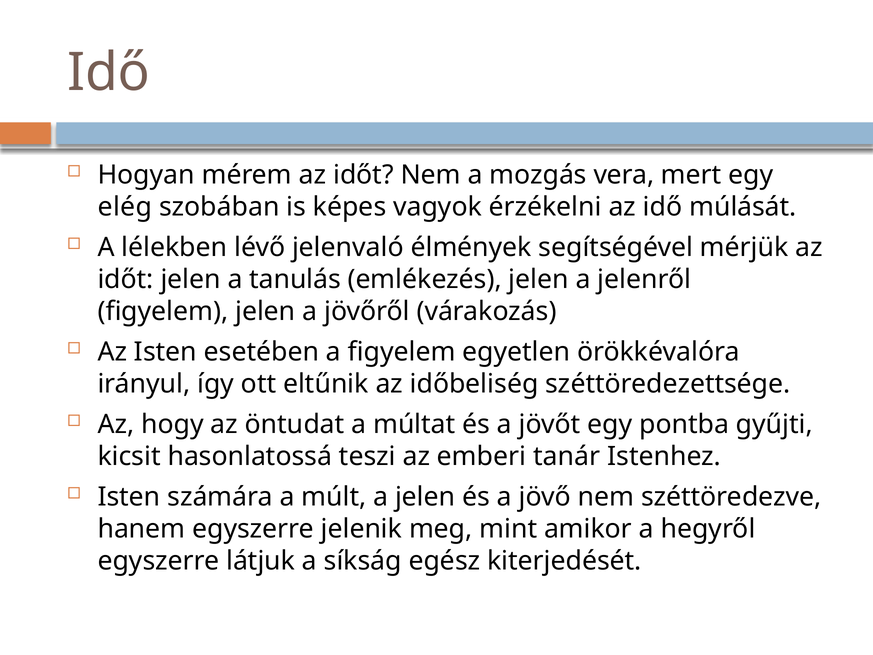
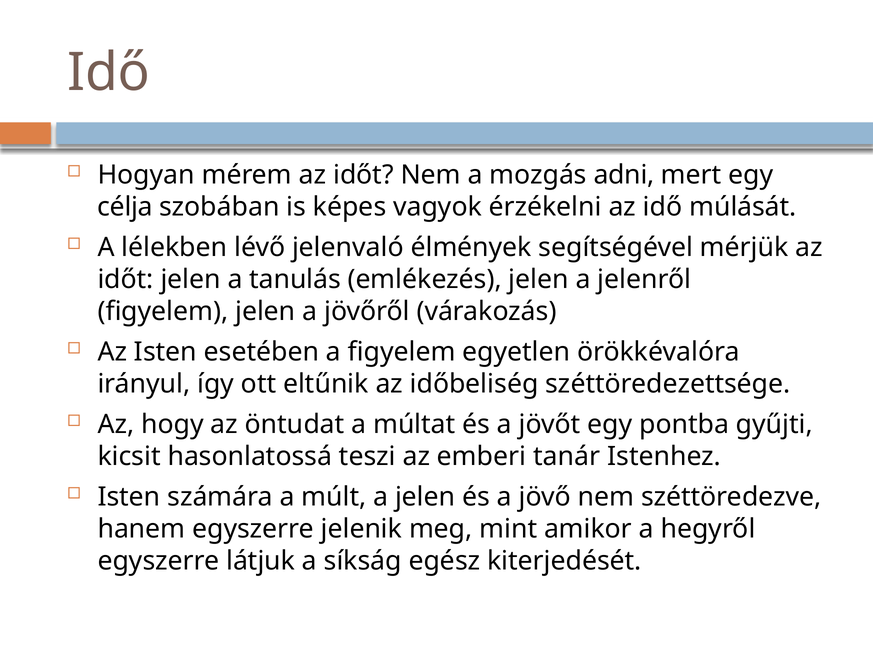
vera: vera -> adni
elég: elég -> célja
